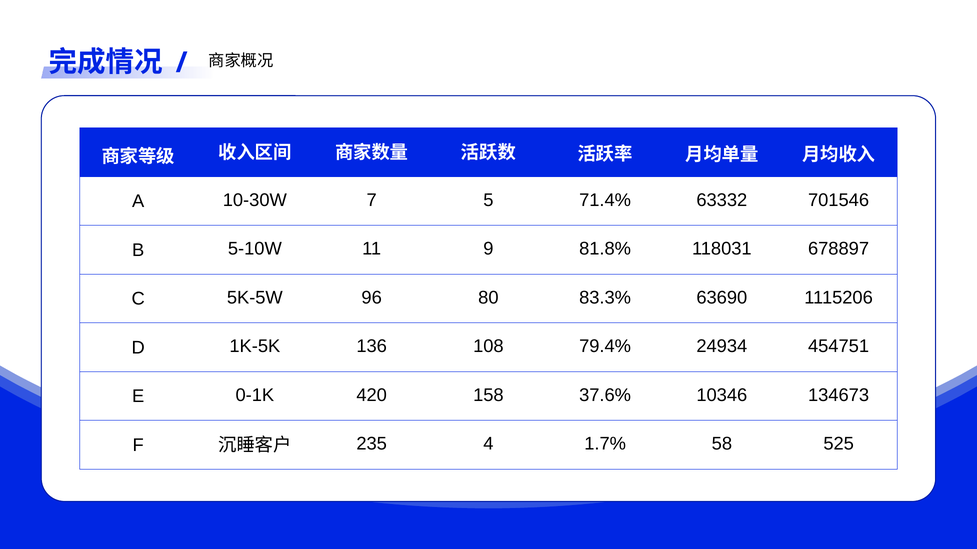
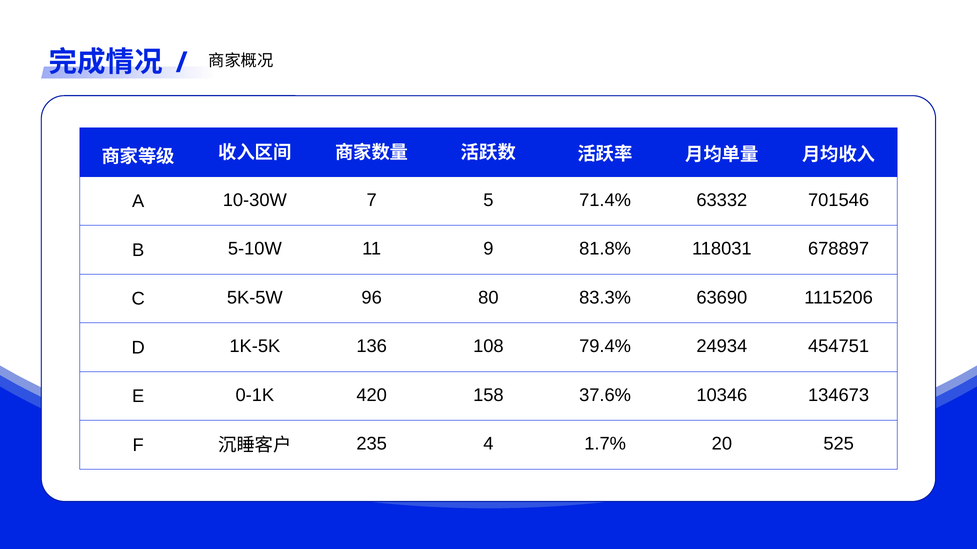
58: 58 -> 20
